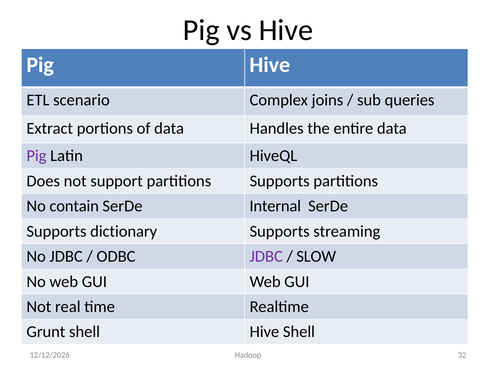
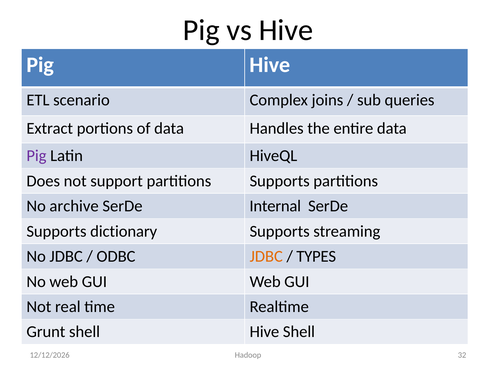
contain: contain -> archive
JDBC at (266, 256) colour: purple -> orange
SLOW: SLOW -> TYPES
